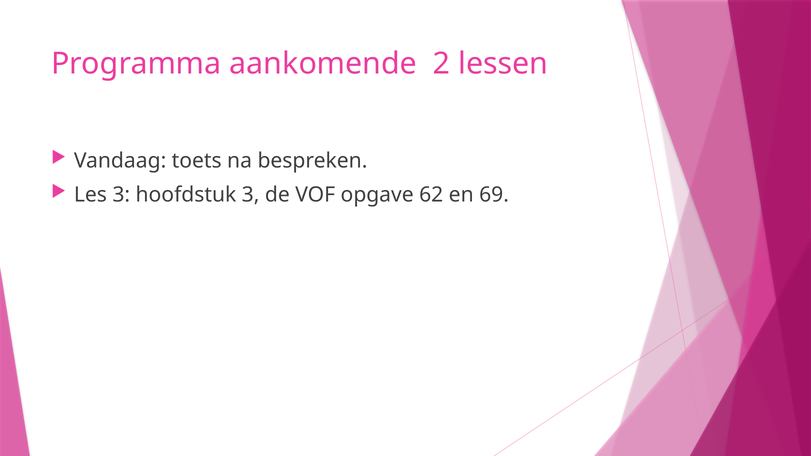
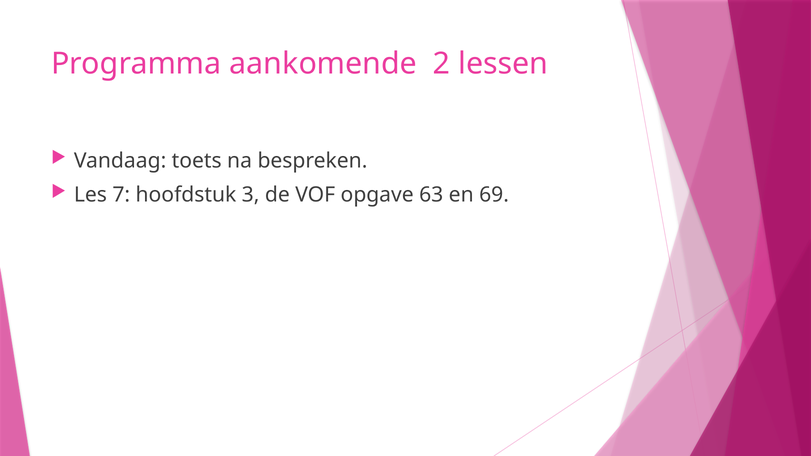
Les 3: 3 -> 7
62: 62 -> 63
